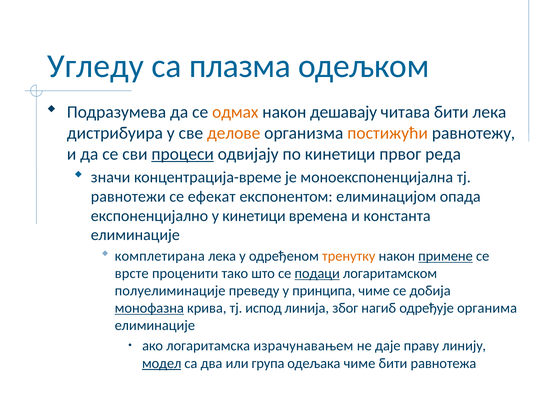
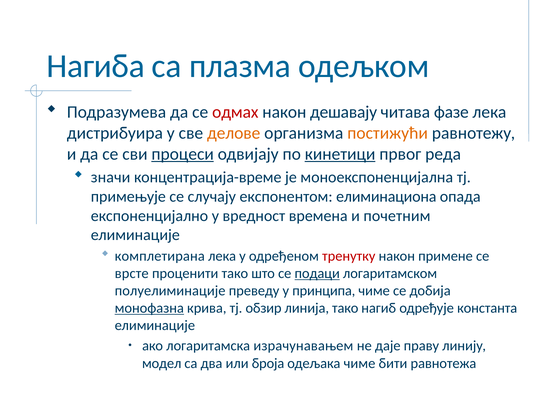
Угледу: Угледу -> Нагиба
одмах colour: orange -> red
читава бити: бити -> фазе
кинетици at (340, 154) underline: none -> present
равнотежи: равнотежи -> примењује
ефекат: ефекат -> случају
елиминацијом: елиминацијом -> елиминациона
у кинетици: кинетици -> вредност
константа: константа -> почетним
тренутку colour: orange -> red
примене underline: present -> none
испод: испод -> обзир
линија због: због -> тако
органима: органима -> константа
модел underline: present -> none
група: група -> броја
